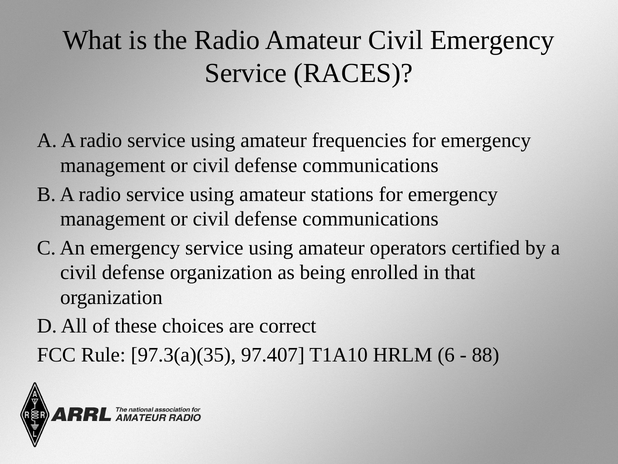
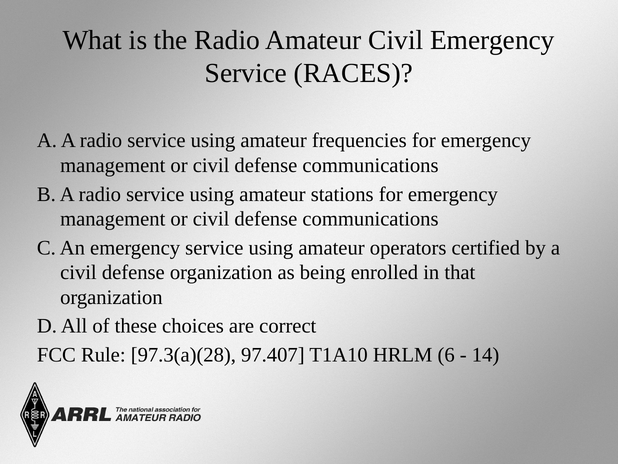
97.3(a)(35: 97.3(a)(35 -> 97.3(a)(28
88: 88 -> 14
